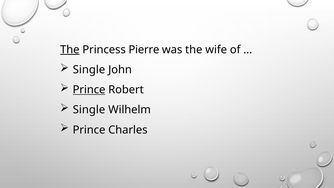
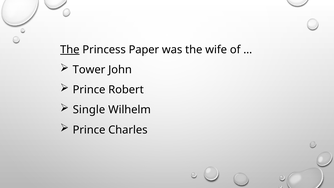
Pierre: Pierre -> Paper
Single at (89, 70): Single -> Tower
Prince at (89, 90) underline: present -> none
